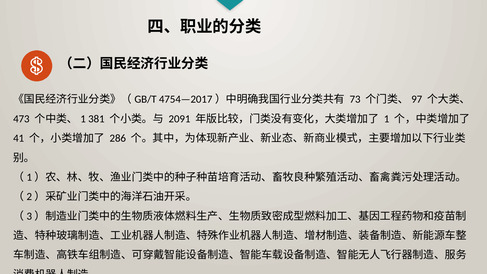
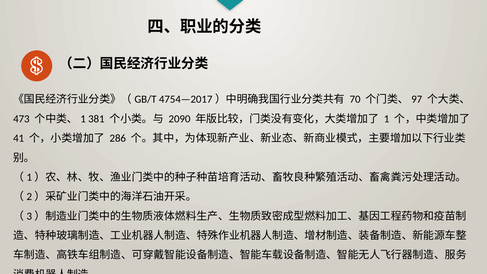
73: 73 -> 70
2091: 2091 -> 2090
